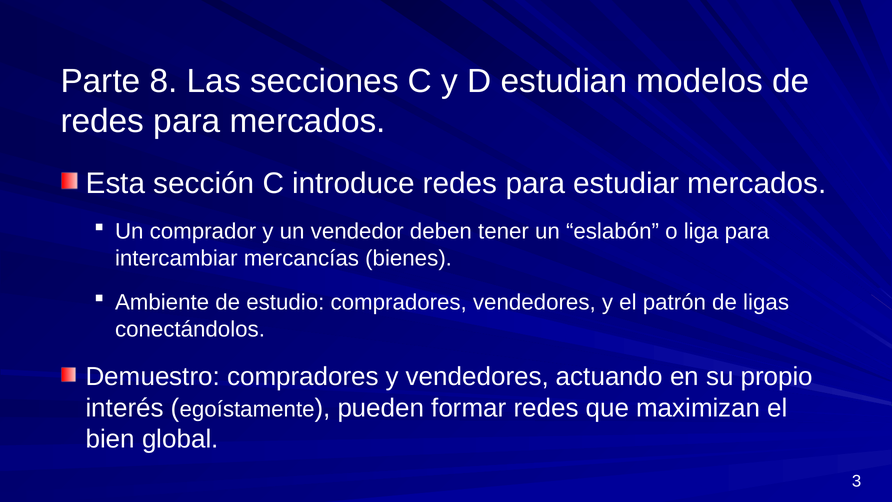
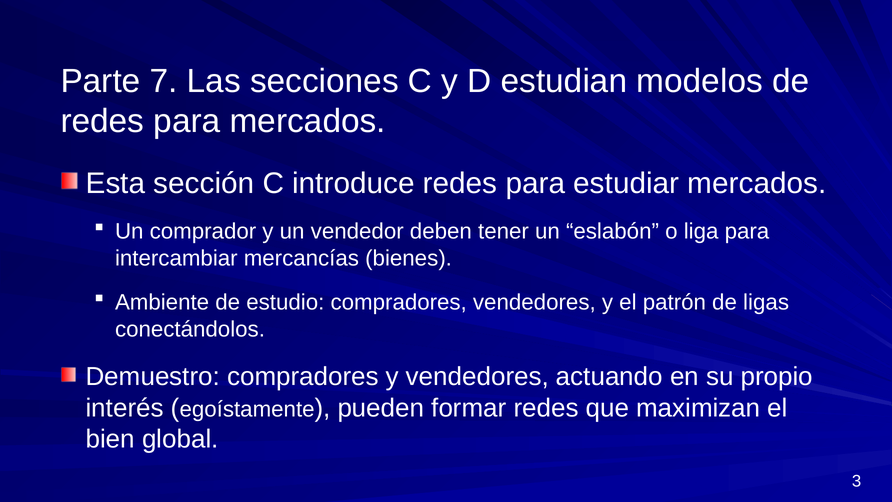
8: 8 -> 7
